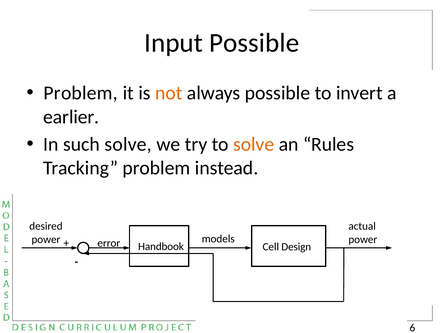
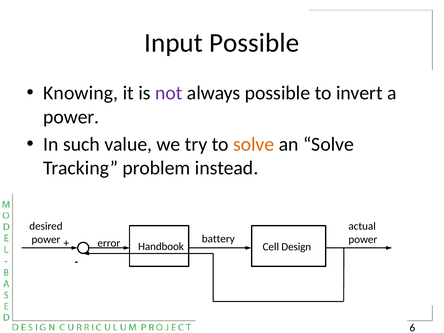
Problem at (81, 93): Problem -> Knowing
not colour: orange -> purple
earlier at (71, 117): earlier -> power
such solve: solve -> value
an Rules: Rules -> Solve
models: models -> battery
